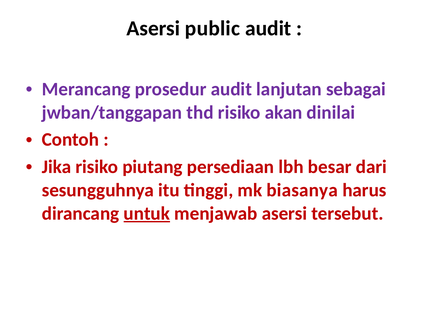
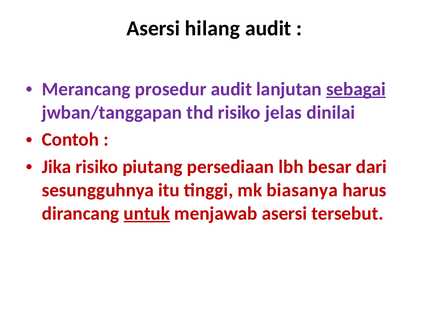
public: public -> hilang
sebagai underline: none -> present
akan: akan -> jelas
